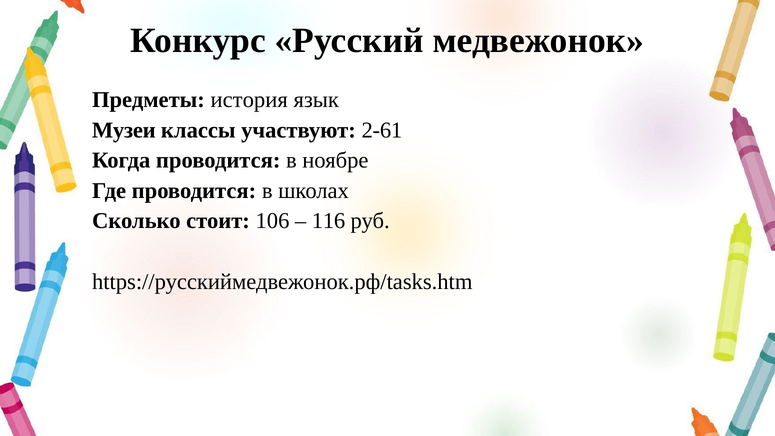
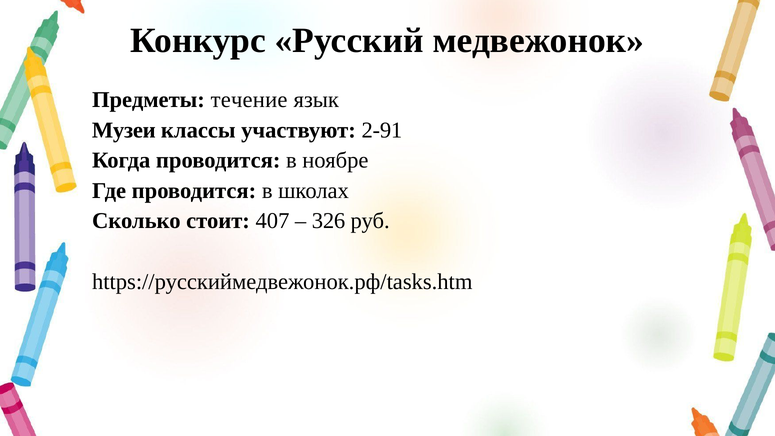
история: история -> течение
2-61: 2-61 -> 2-91
106: 106 -> 407
116: 116 -> 326
